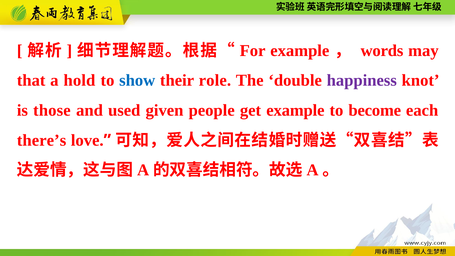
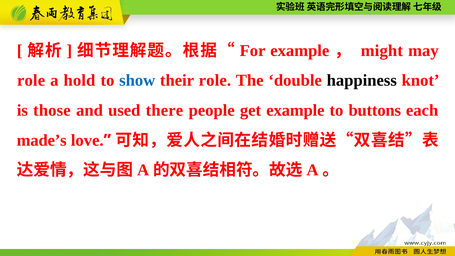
words: words -> might
that at (31, 81): that -> role
happiness colour: purple -> black
given: given -> there
become: become -> buttons
there’s: there’s -> made’s
